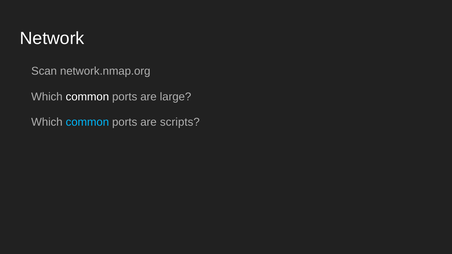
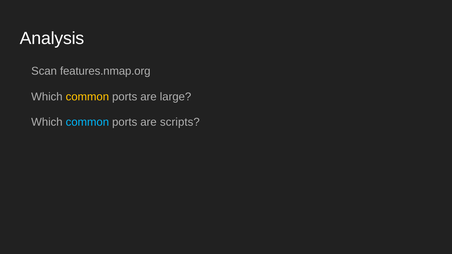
Network: Network -> Analysis
network.nmap.org: network.nmap.org -> features.nmap.org
common at (87, 97) colour: white -> yellow
